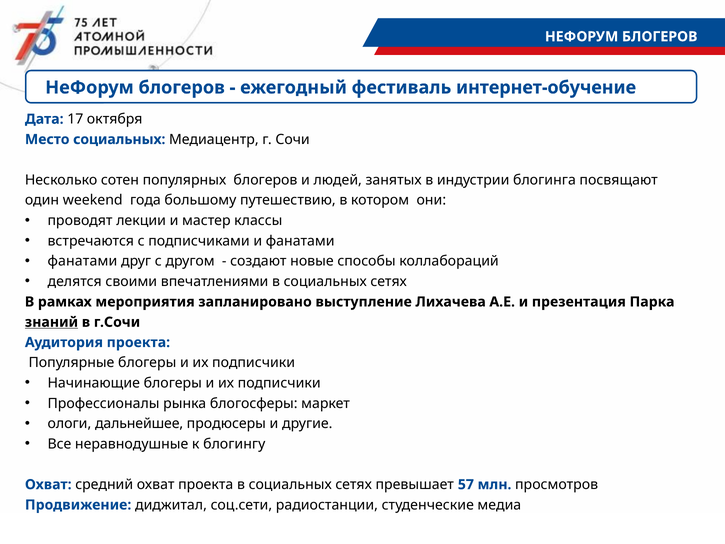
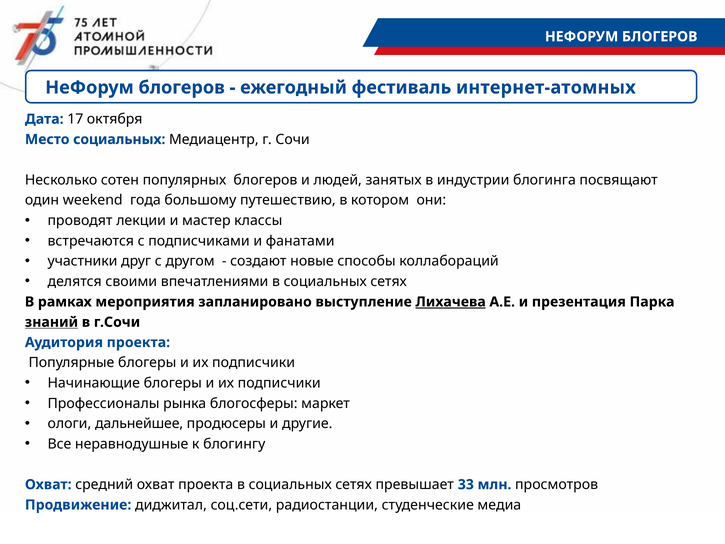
интернет-обучение: интернет-обучение -> интернет-атомных
фанатами at (82, 261): фанатами -> участники
Лихачева underline: none -> present
57: 57 -> 33
